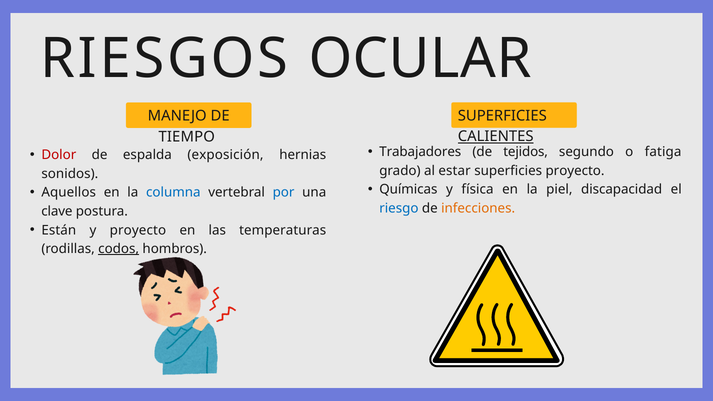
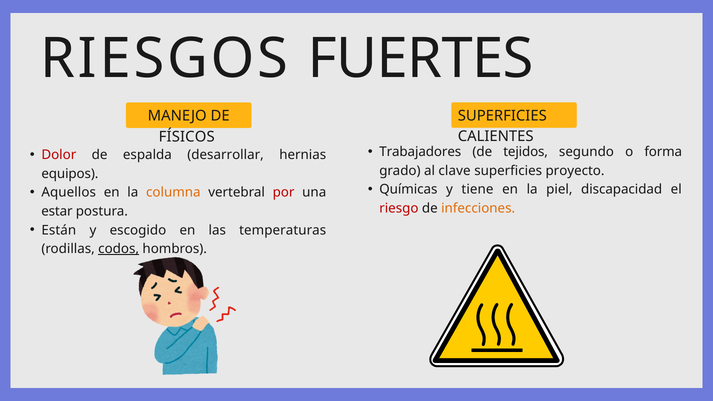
OCULAR: OCULAR -> FUERTES
CALIENTES underline: present -> none
TIEMPO: TIEMPO -> FÍSICOS
fatiga: fatiga -> forma
exposición: exposición -> desarrollar
estar: estar -> clave
sonidos: sonidos -> equipos
física: física -> tiene
columna colour: blue -> orange
por colour: blue -> red
riesgo colour: blue -> red
clave: clave -> estar
y proyecto: proyecto -> escogido
